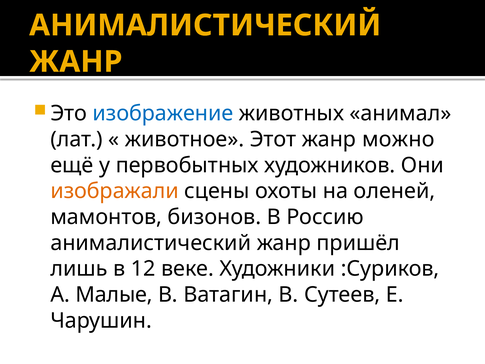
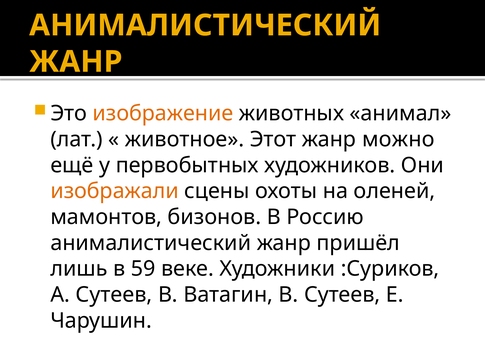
изображение colour: blue -> orange
12: 12 -> 59
А Малые: Малые -> Сутеев
